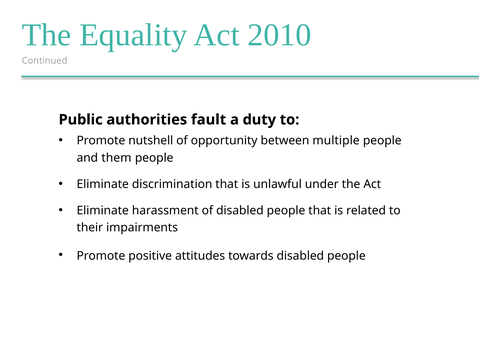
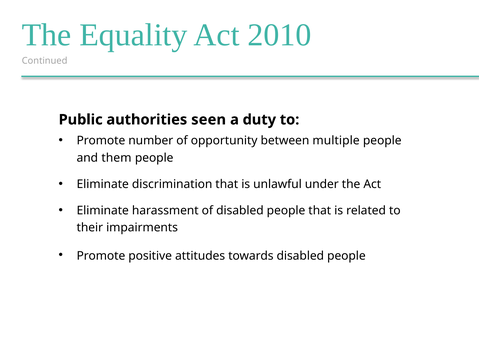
fault: fault -> seen
nutshell: nutshell -> number
